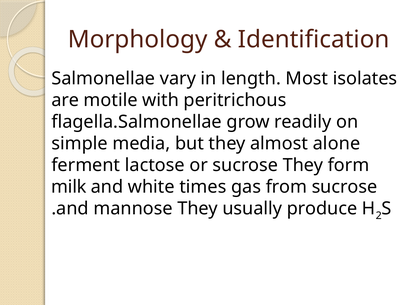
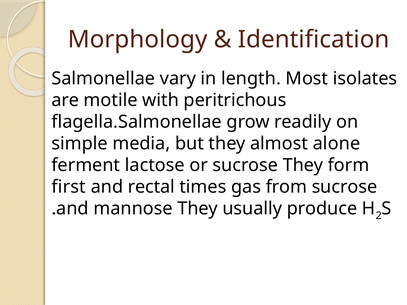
milk: milk -> first
white: white -> rectal
